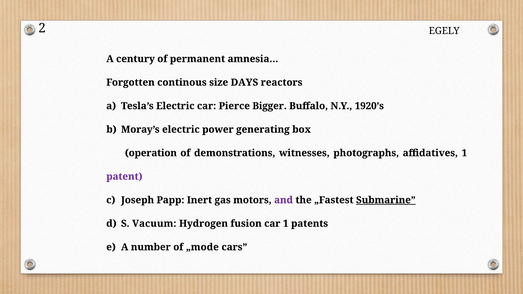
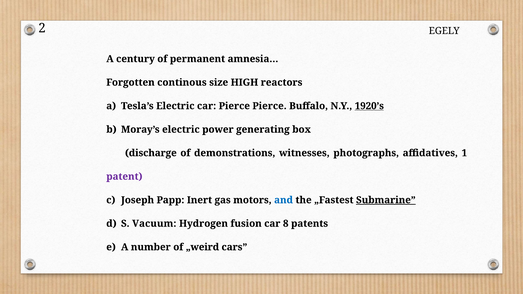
DAYS: DAYS -> HIGH
Pierce Bigger: Bigger -> Pierce
1920’s underline: none -> present
operation: operation -> discharge
and colour: purple -> blue
car 1: 1 -> 8
„mode: „mode -> „weird
